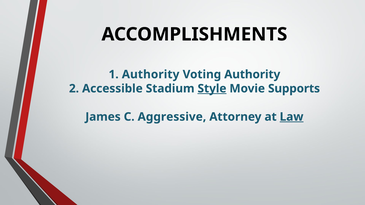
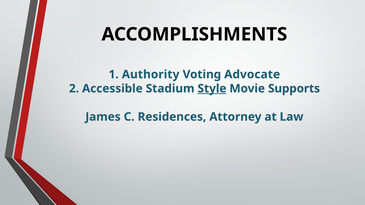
Voting Authority: Authority -> Advocate
Aggressive: Aggressive -> Residences
Law underline: present -> none
